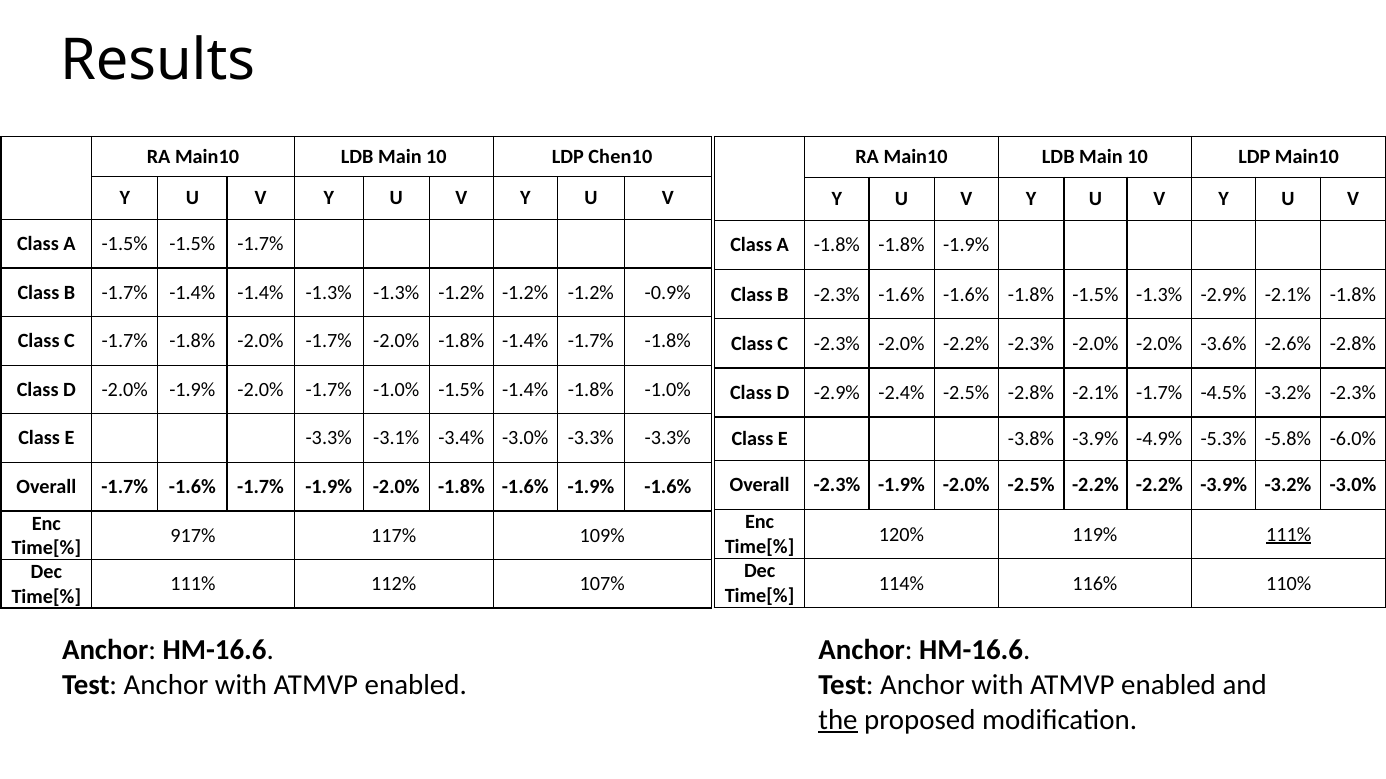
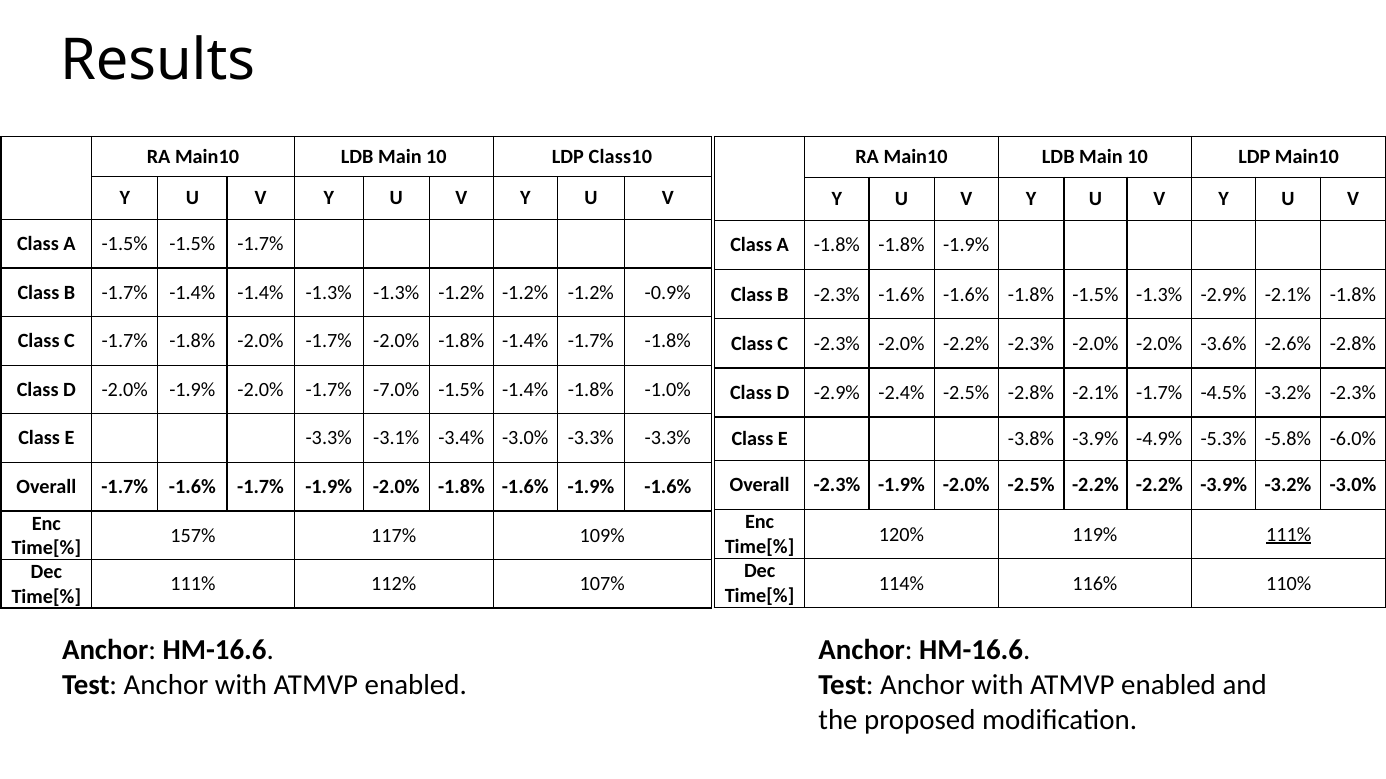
Chen10: Chen10 -> Class10
-1.7% -1.0%: -1.0% -> -7.0%
917%: 917% -> 157%
the underline: present -> none
